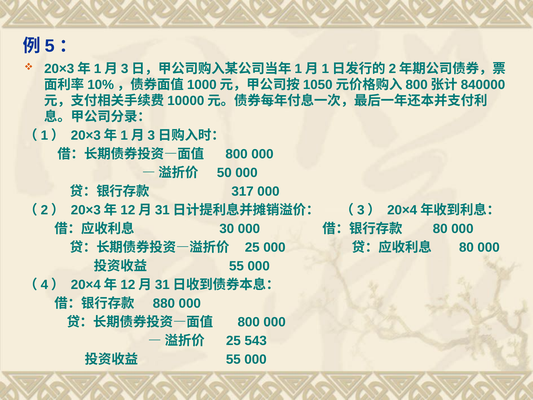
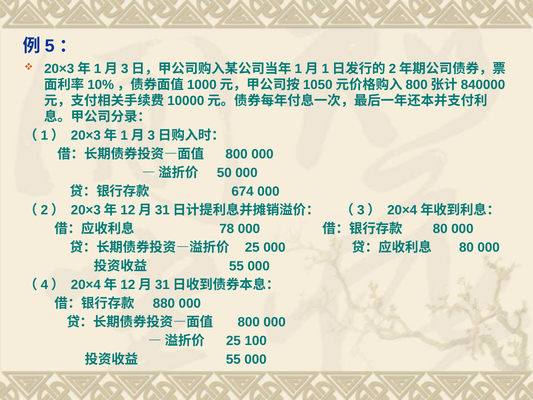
317: 317 -> 674
30: 30 -> 78
543: 543 -> 100
